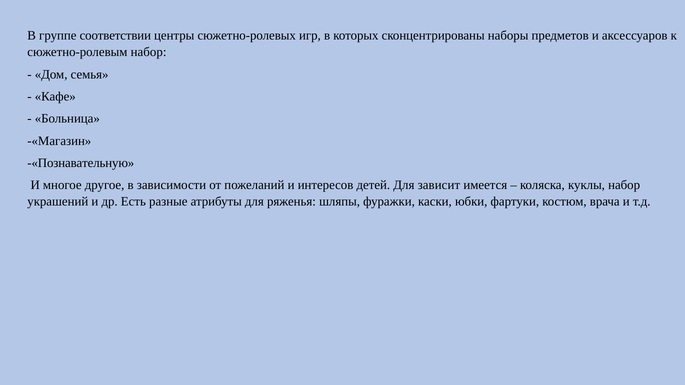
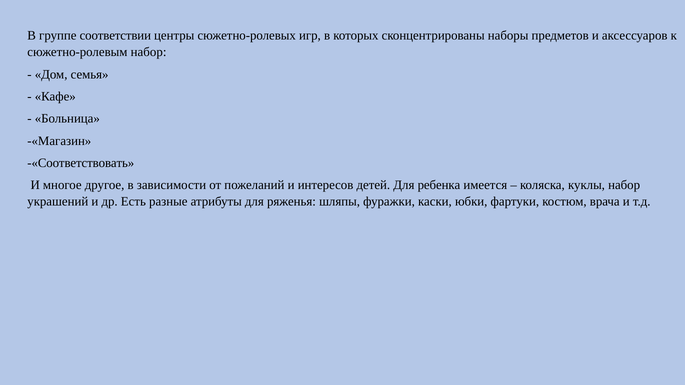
-«Познавательную: -«Познавательную -> -«Соответствовать
зависит: зависит -> ребенка
